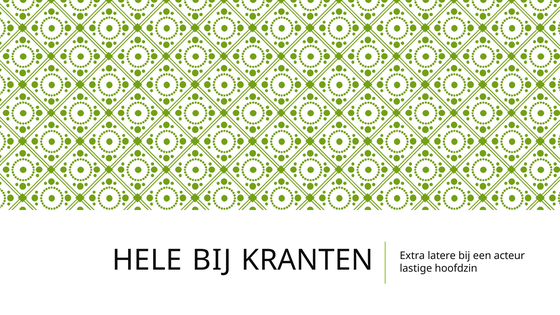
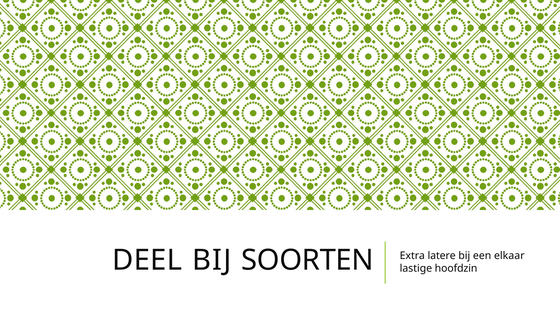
HELE: HELE -> DEEL
KRANTEN: KRANTEN -> SOORTEN
acteur: acteur -> elkaar
